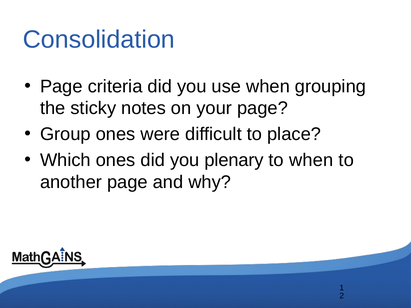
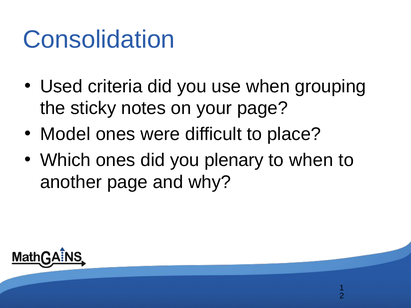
Page at (61, 86): Page -> Used
Group: Group -> Model
